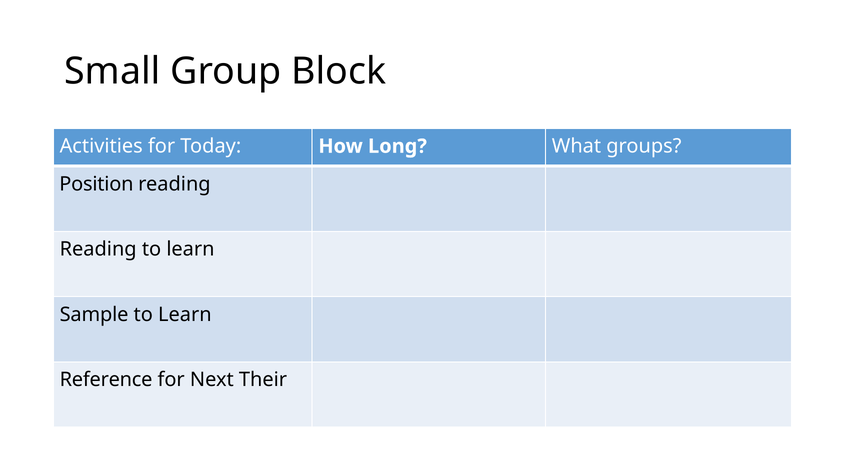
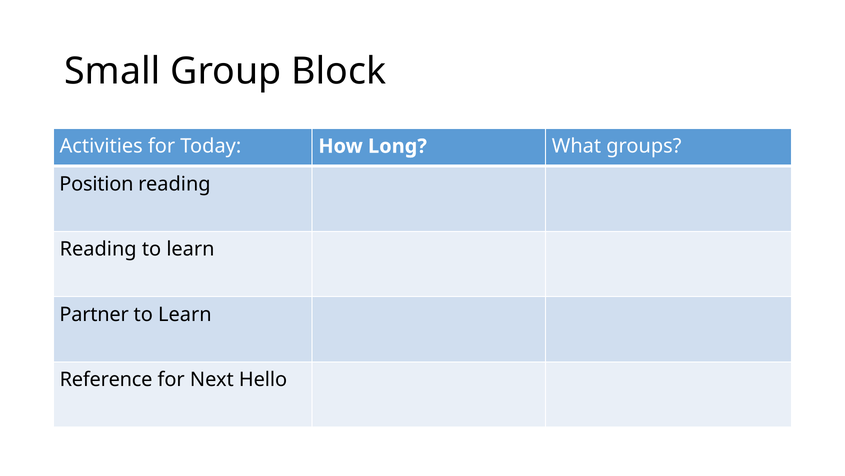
Sample: Sample -> Partner
Their: Their -> Hello
